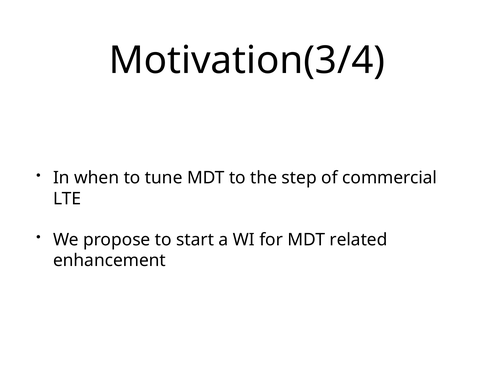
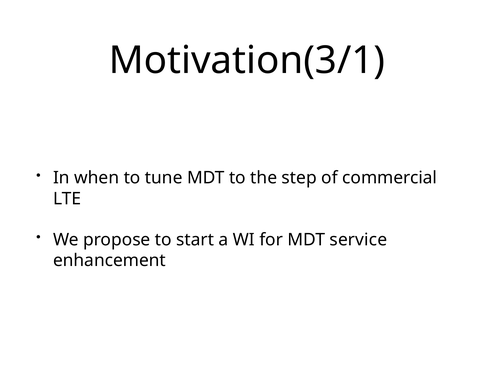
Motivation(3/4: Motivation(3/4 -> Motivation(3/1
related: related -> service
